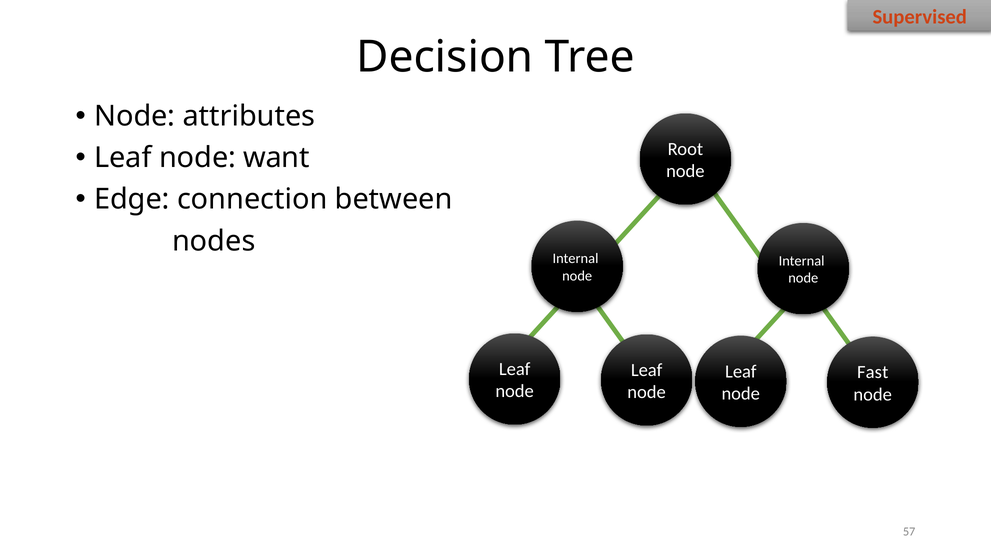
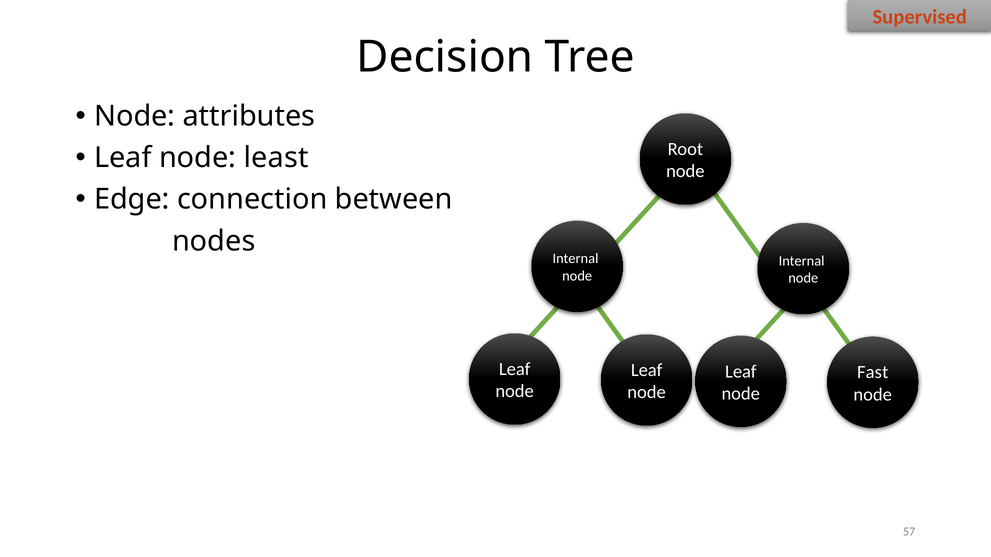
want: want -> least
